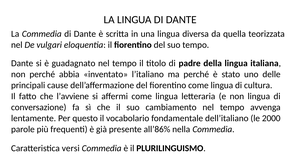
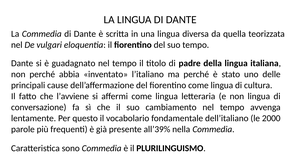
all’86%: all’86% -> all’39%
versi: versi -> sono
